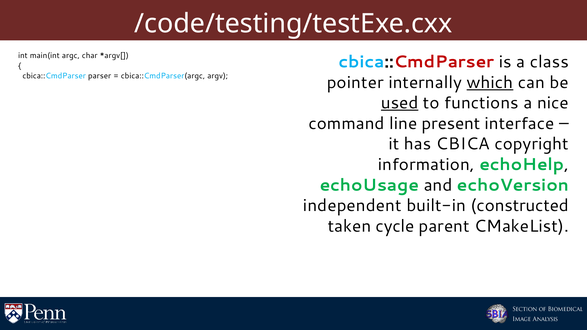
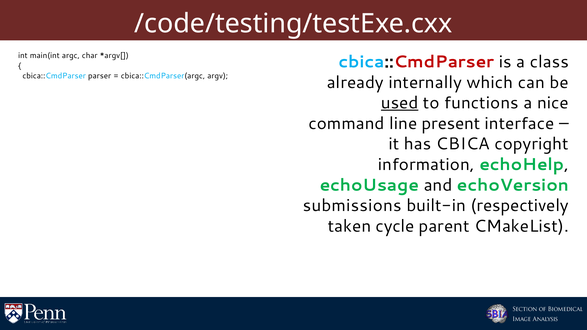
pointer: pointer -> already
which underline: present -> none
independent: independent -> submissions
constructed: constructed -> respectively
